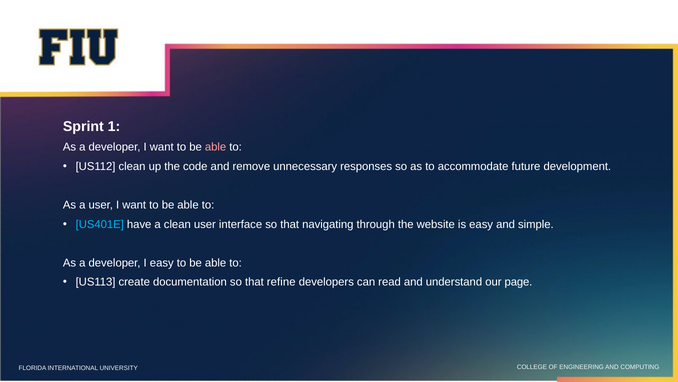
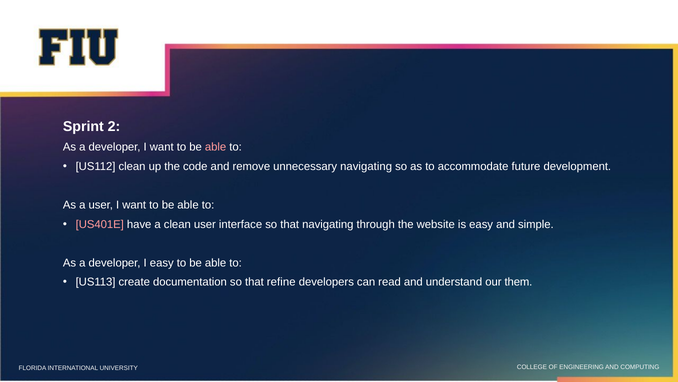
1: 1 -> 2
unnecessary responses: responses -> navigating
US401E colour: light blue -> pink
page: page -> them
